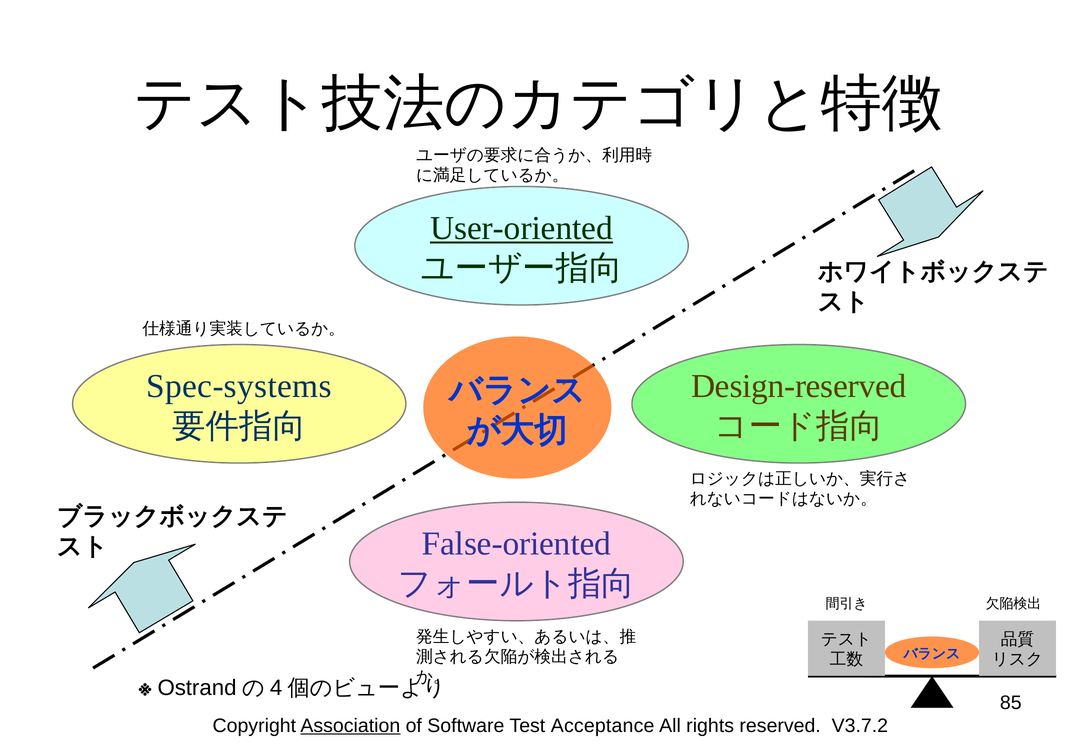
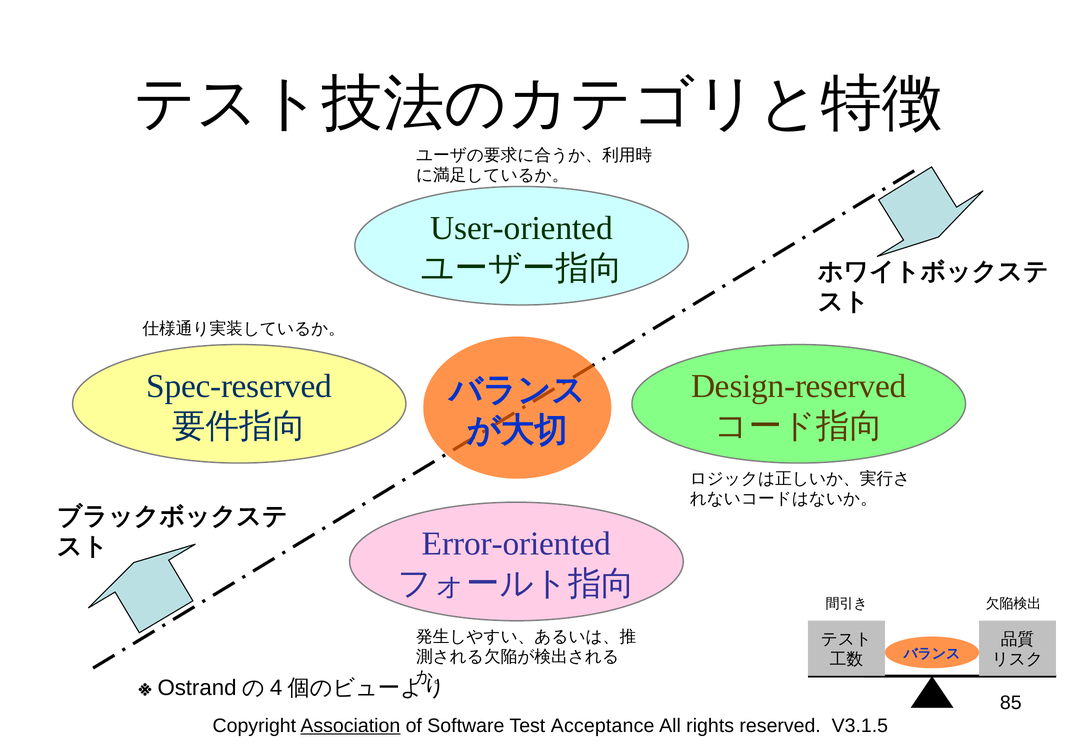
User-oriented underline: present -> none
Spec-systems: Spec-systems -> Spec-reserved
False-oriented: False-oriented -> Error-oriented
V3.7.2: V3.7.2 -> V3.1.5
